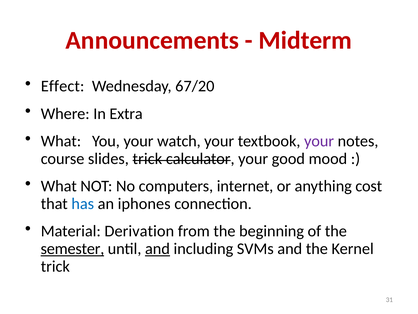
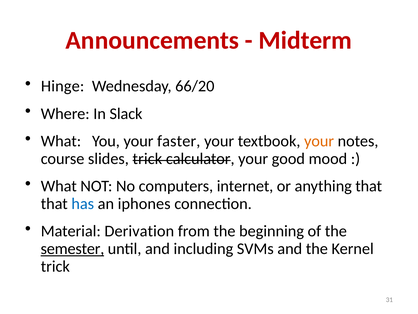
Effect: Effect -> Hinge
67/20: 67/20 -> 66/20
Extra: Extra -> Slack
watch: watch -> faster
your at (319, 141) colour: purple -> orange
anything cost: cost -> that
and at (157, 248) underline: present -> none
